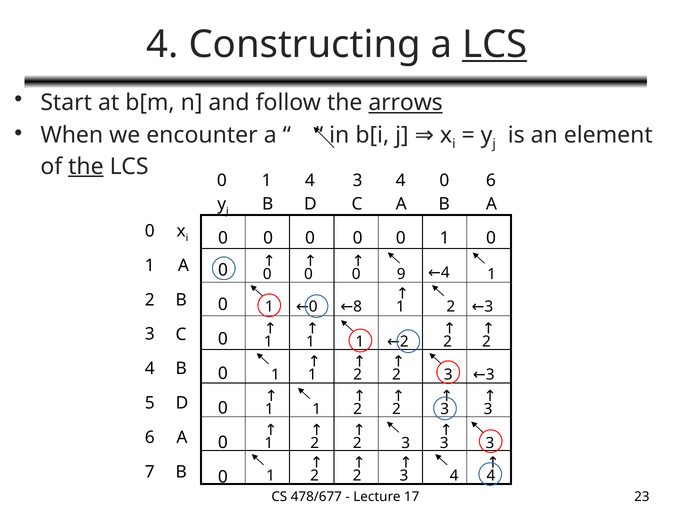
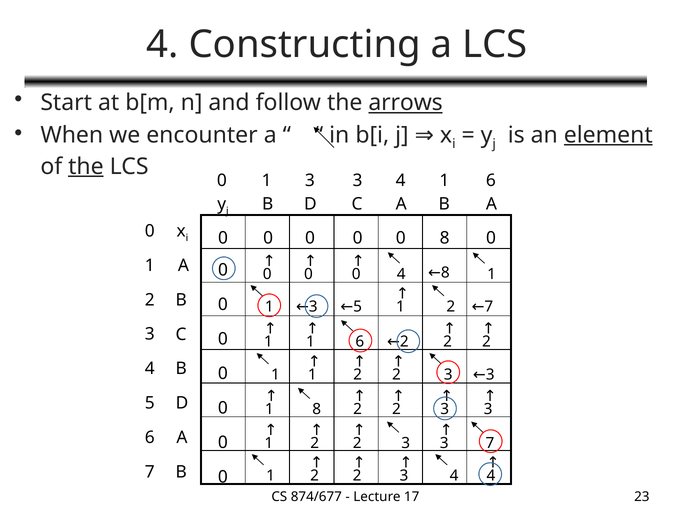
LCS at (495, 44) underline: present -> none
element underline: none -> present
1 4: 4 -> 3
4 0: 0 -> 1
0 0 1: 1 -> 8
0 9: 9 -> 4
4 at (445, 273): 4 -> 8
0 at (313, 306): 0 -> 3
8 at (358, 306): 8 -> 5
3 at (489, 306): 3 -> 7
1 at (360, 341): 1 -> 6
1 at (317, 409): 1 -> 8
3 3: 3 -> 7
478/677: 478/677 -> 874/677
